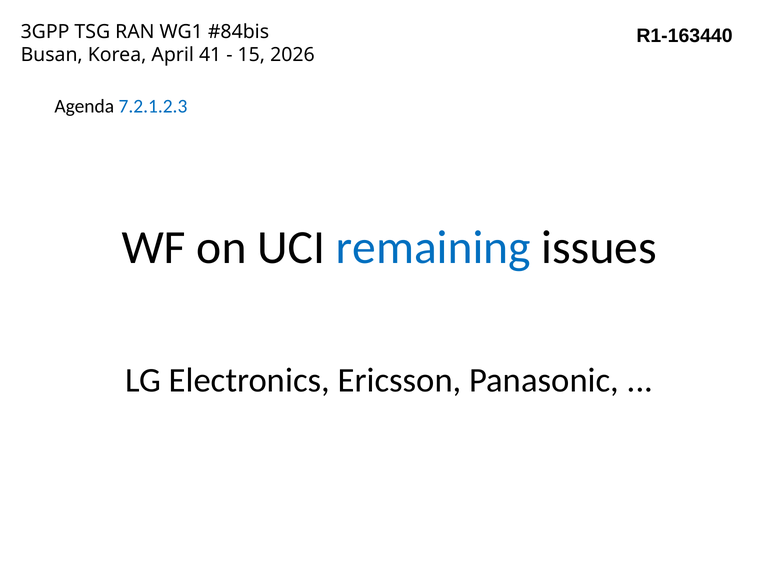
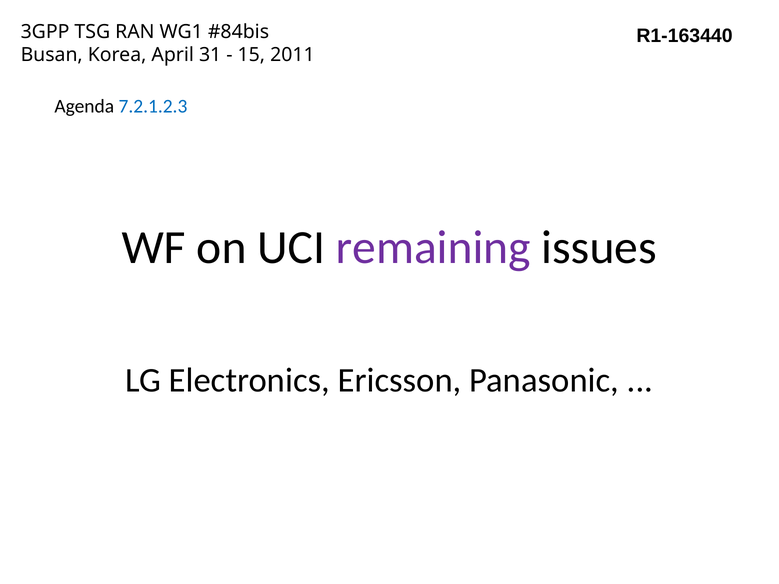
41: 41 -> 31
2026: 2026 -> 2011
remaining colour: blue -> purple
